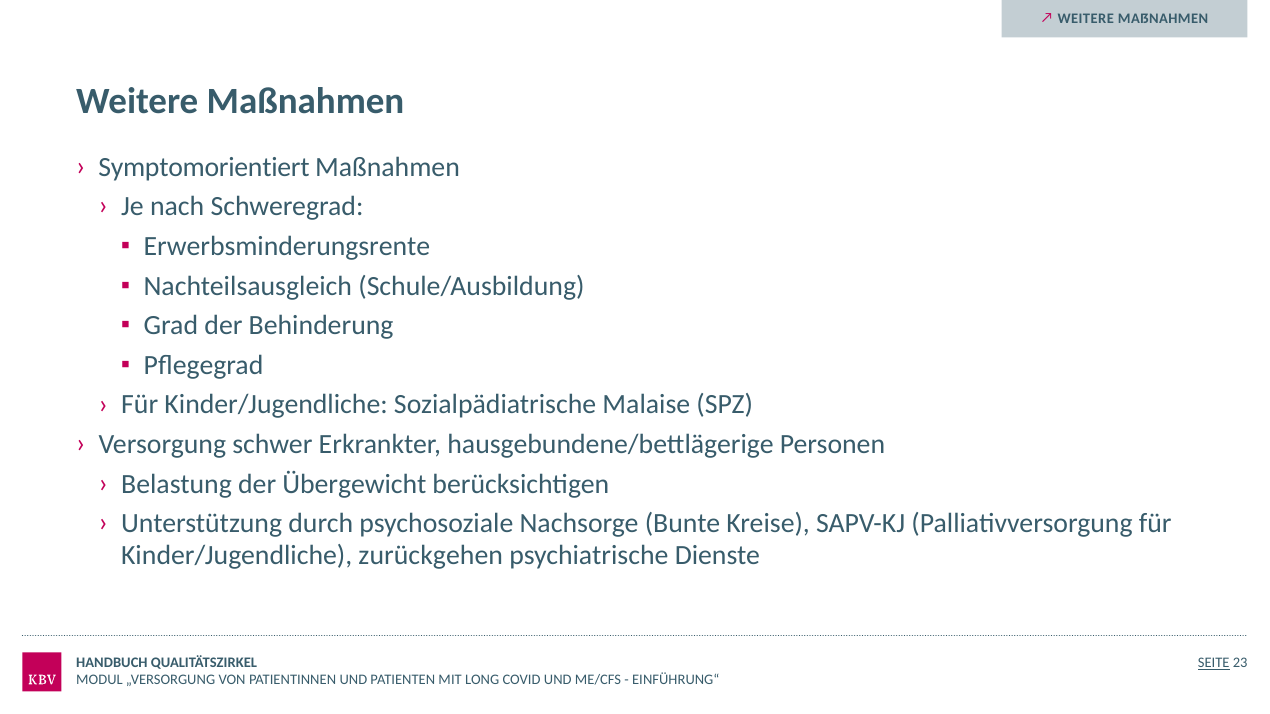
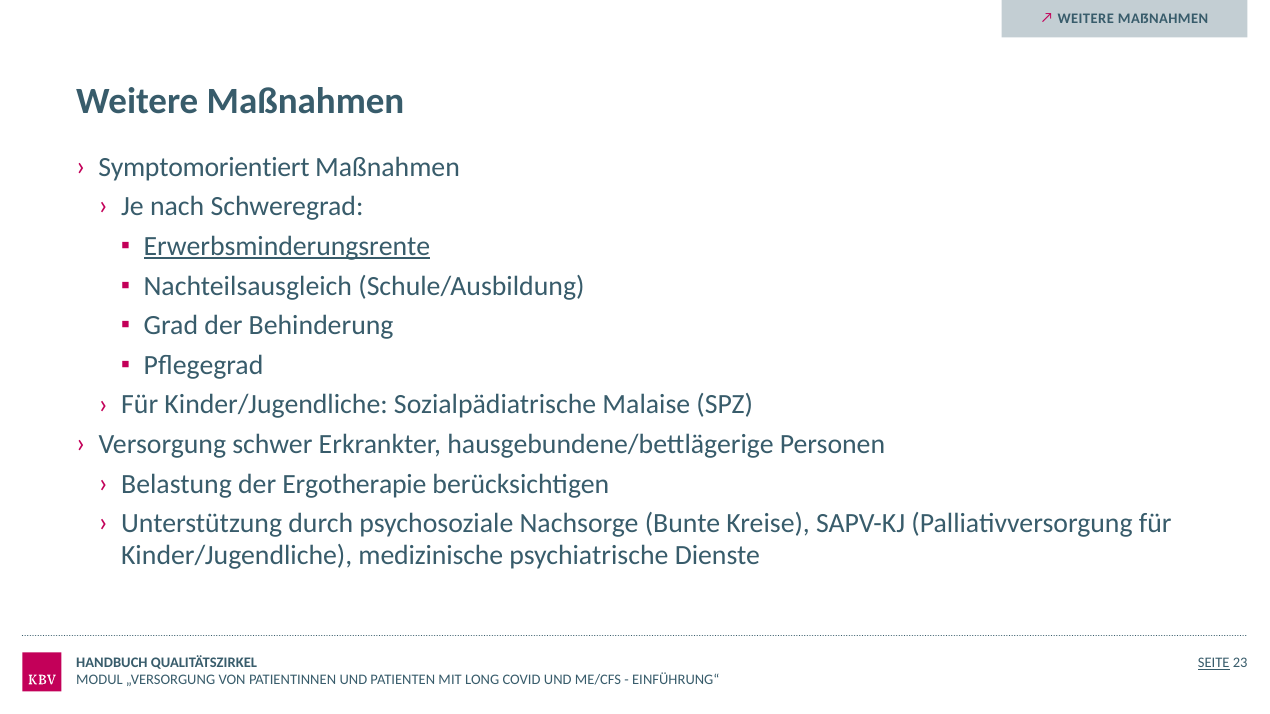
Erwerbsminderungsrente underline: none -> present
Übergewicht: Übergewicht -> Ergotherapie
zurückgehen: zurückgehen -> medizinische
